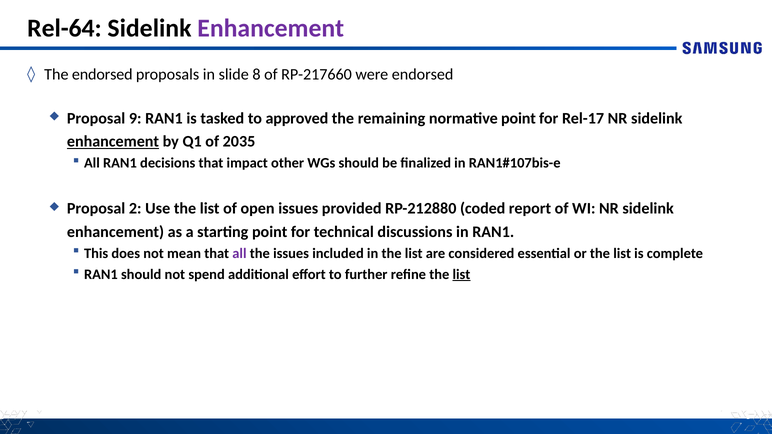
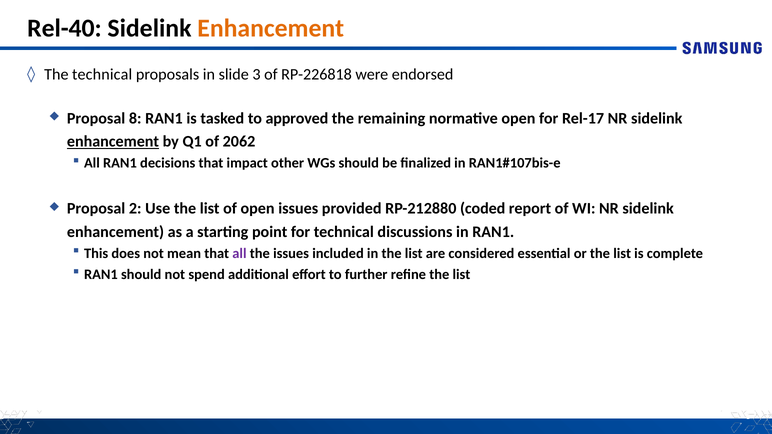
Rel-64: Rel-64 -> Rel-40
Enhancement at (271, 28) colour: purple -> orange
The endorsed: endorsed -> technical
8: 8 -> 3
RP-217660: RP-217660 -> RP-226818
9: 9 -> 8
normative point: point -> open
2035: 2035 -> 2062
list at (461, 274) underline: present -> none
